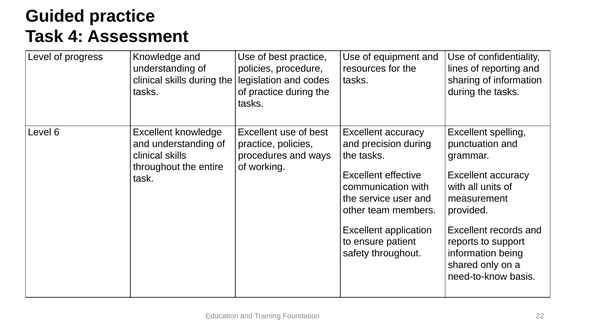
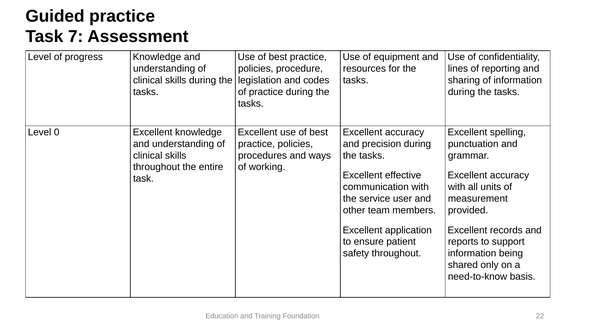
4: 4 -> 7
6: 6 -> 0
